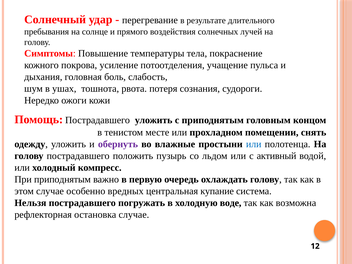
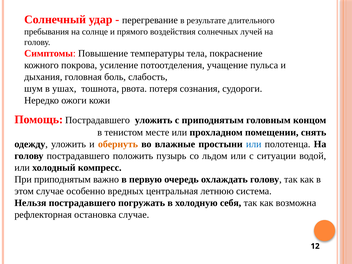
обернуть colour: purple -> orange
активный: активный -> ситуации
купание: купание -> летнюю
воде: воде -> себя
